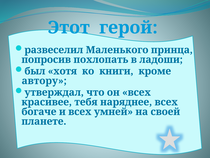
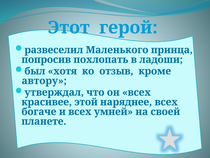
книги: книги -> отзыв
тебя: тебя -> этой
